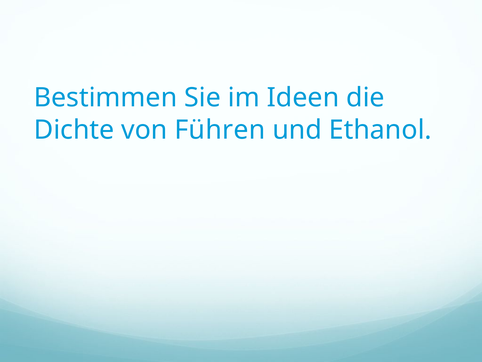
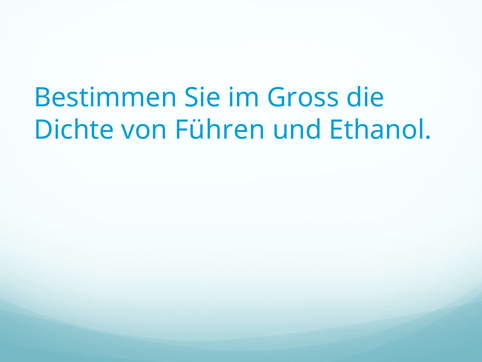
Ideen: Ideen -> Gross
